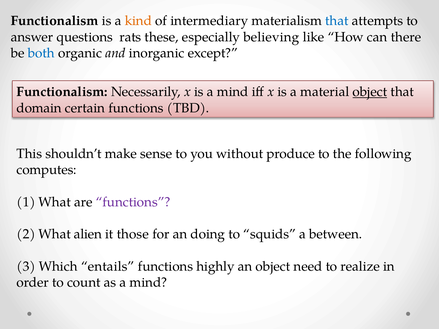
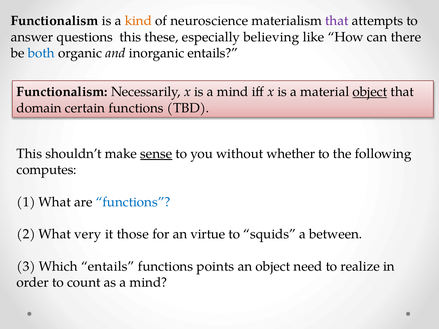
intermediary: intermediary -> neuroscience
that at (337, 21) colour: blue -> purple
questions rats: rats -> this
inorganic except: except -> entails
sense underline: none -> present
produce: produce -> whether
functions at (133, 202) colour: purple -> blue
alien: alien -> very
doing: doing -> virtue
highly: highly -> points
